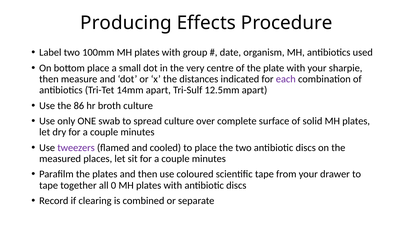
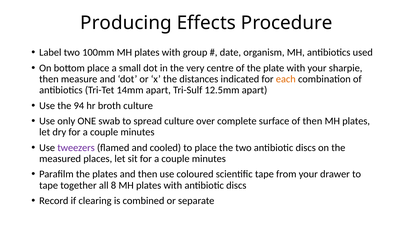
each colour: purple -> orange
86: 86 -> 94
of solid: solid -> then
0: 0 -> 8
